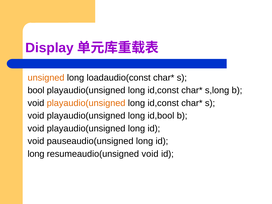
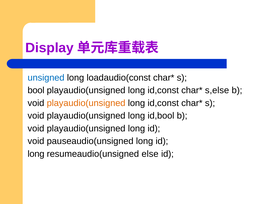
unsigned colour: orange -> blue
s,long: s,long -> s,else
resumeaudio(unsigned void: void -> else
